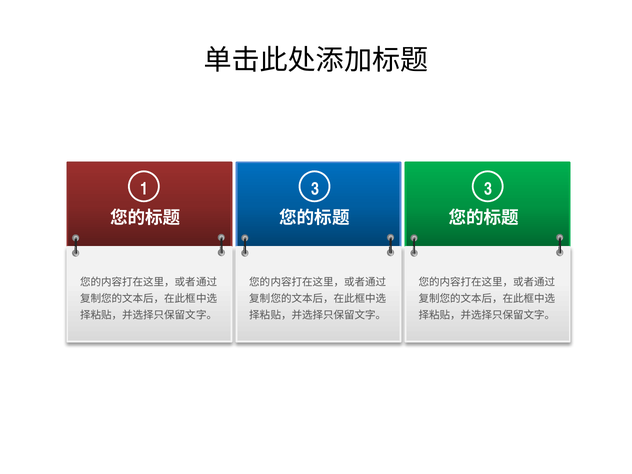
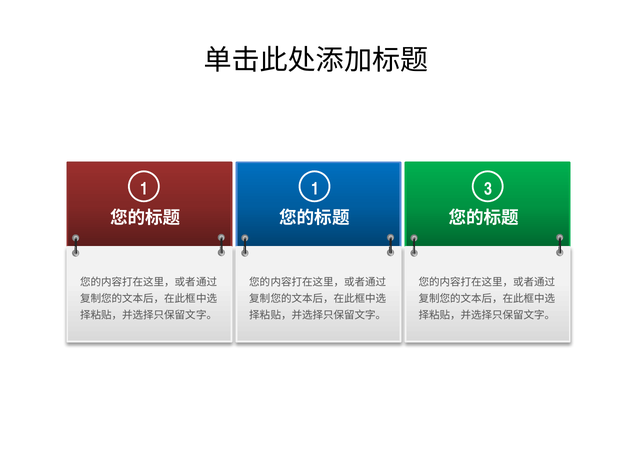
1 3: 3 -> 1
